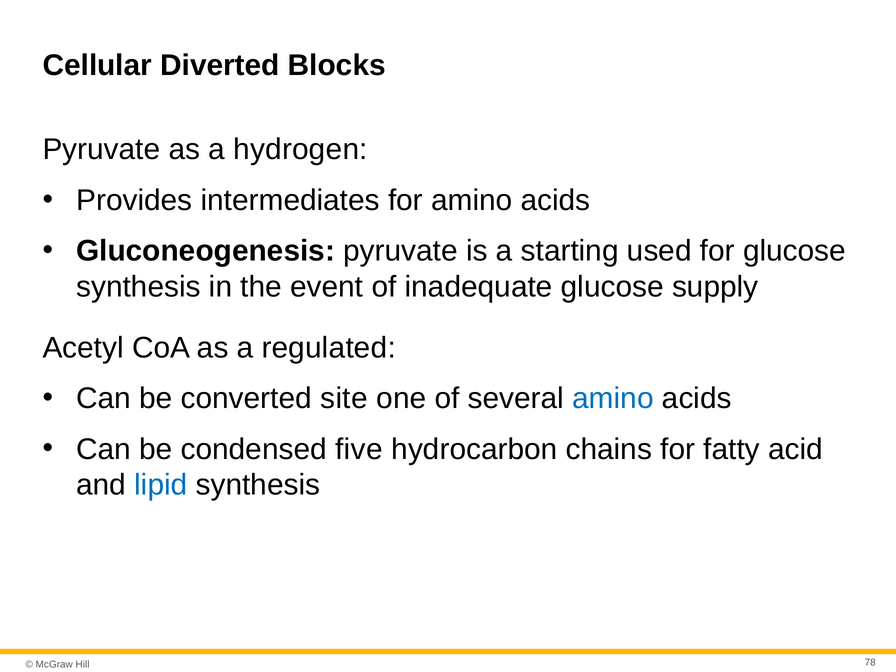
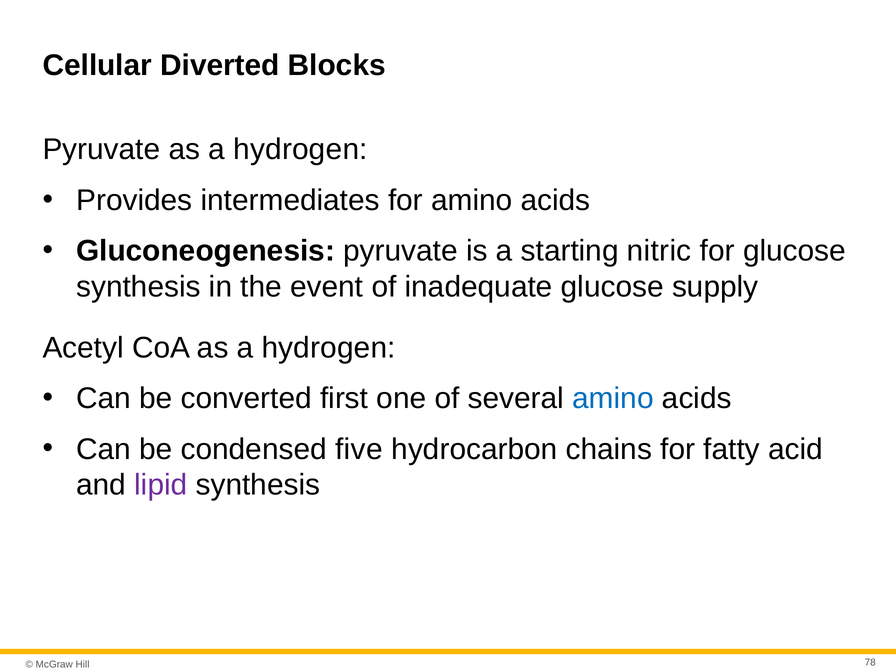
used: used -> nitric
CoA as a regulated: regulated -> hydrogen
site: site -> first
lipid colour: blue -> purple
